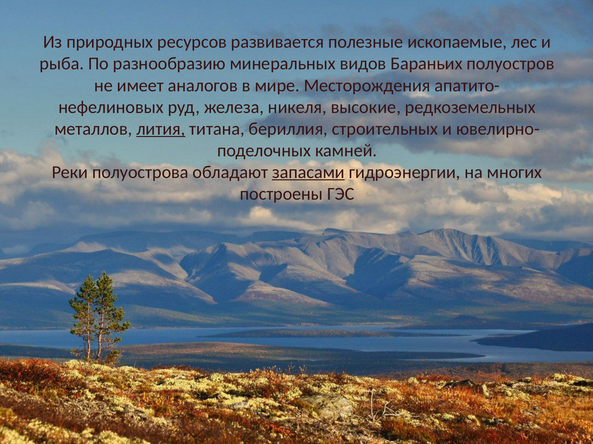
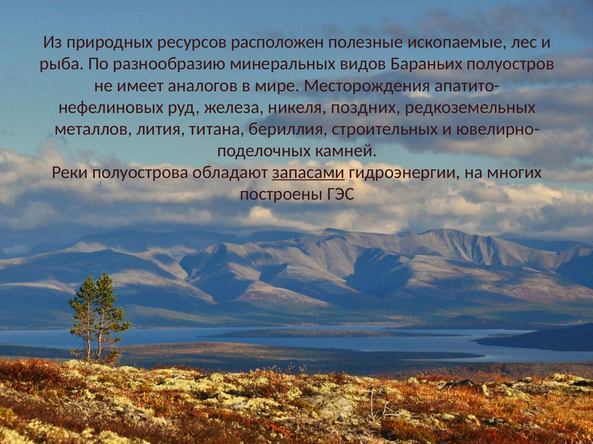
развивается: развивается -> расположен
высокие: высокие -> поздних
лития underline: present -> none
